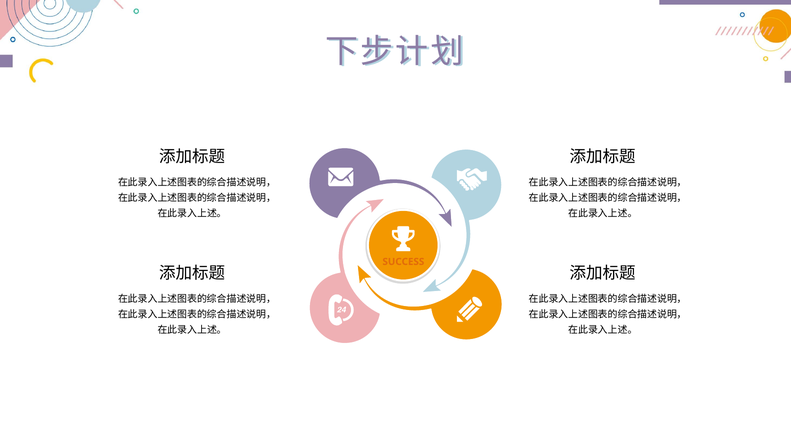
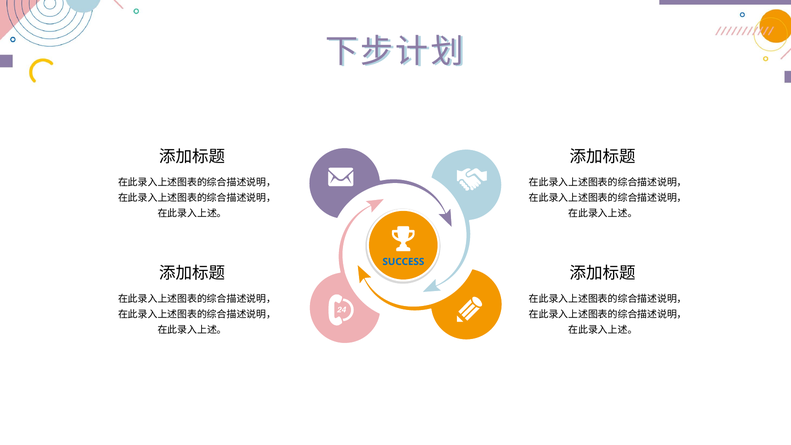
SUCCESS colour: orange -> blue
